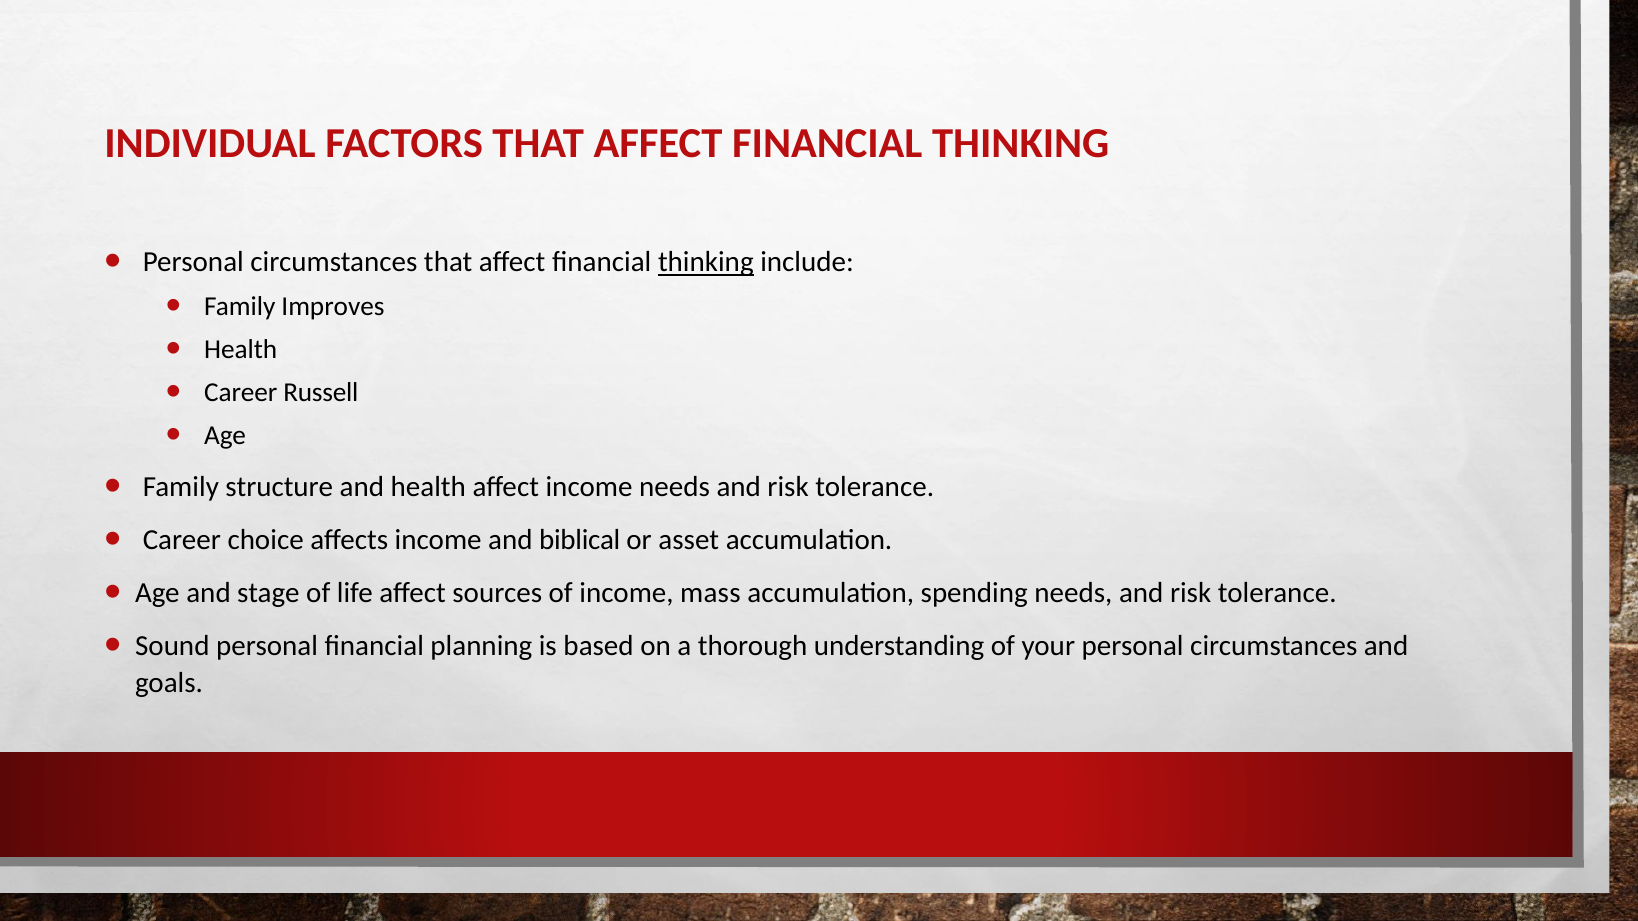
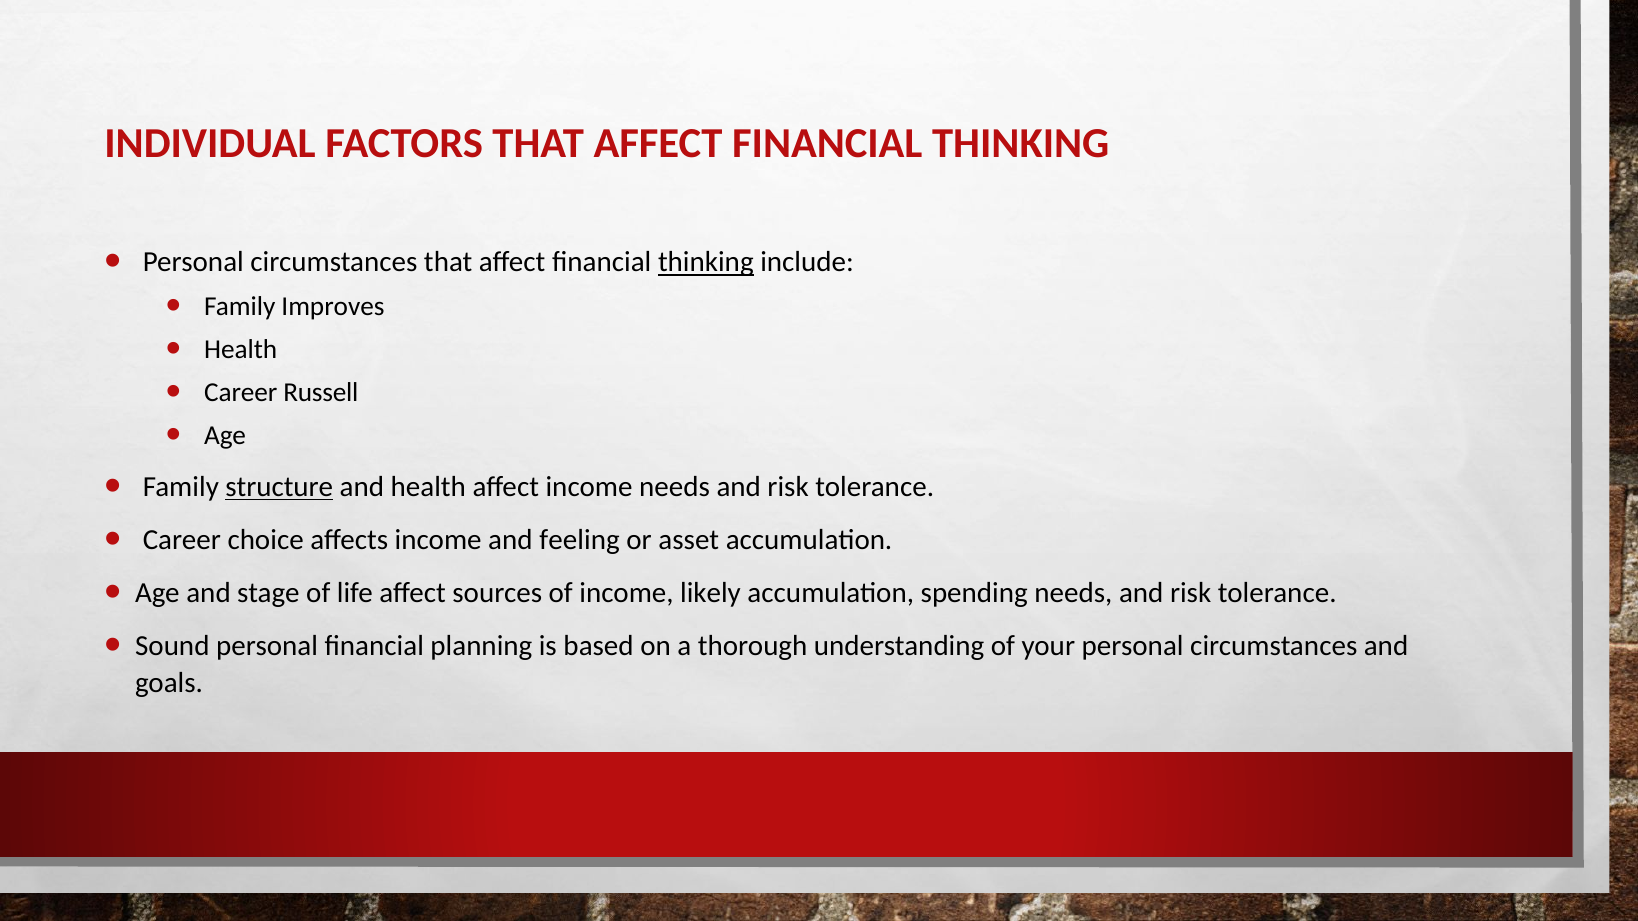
structure underline: none -> present
biblical: biblical -> feeling
mass: mass -> likely
